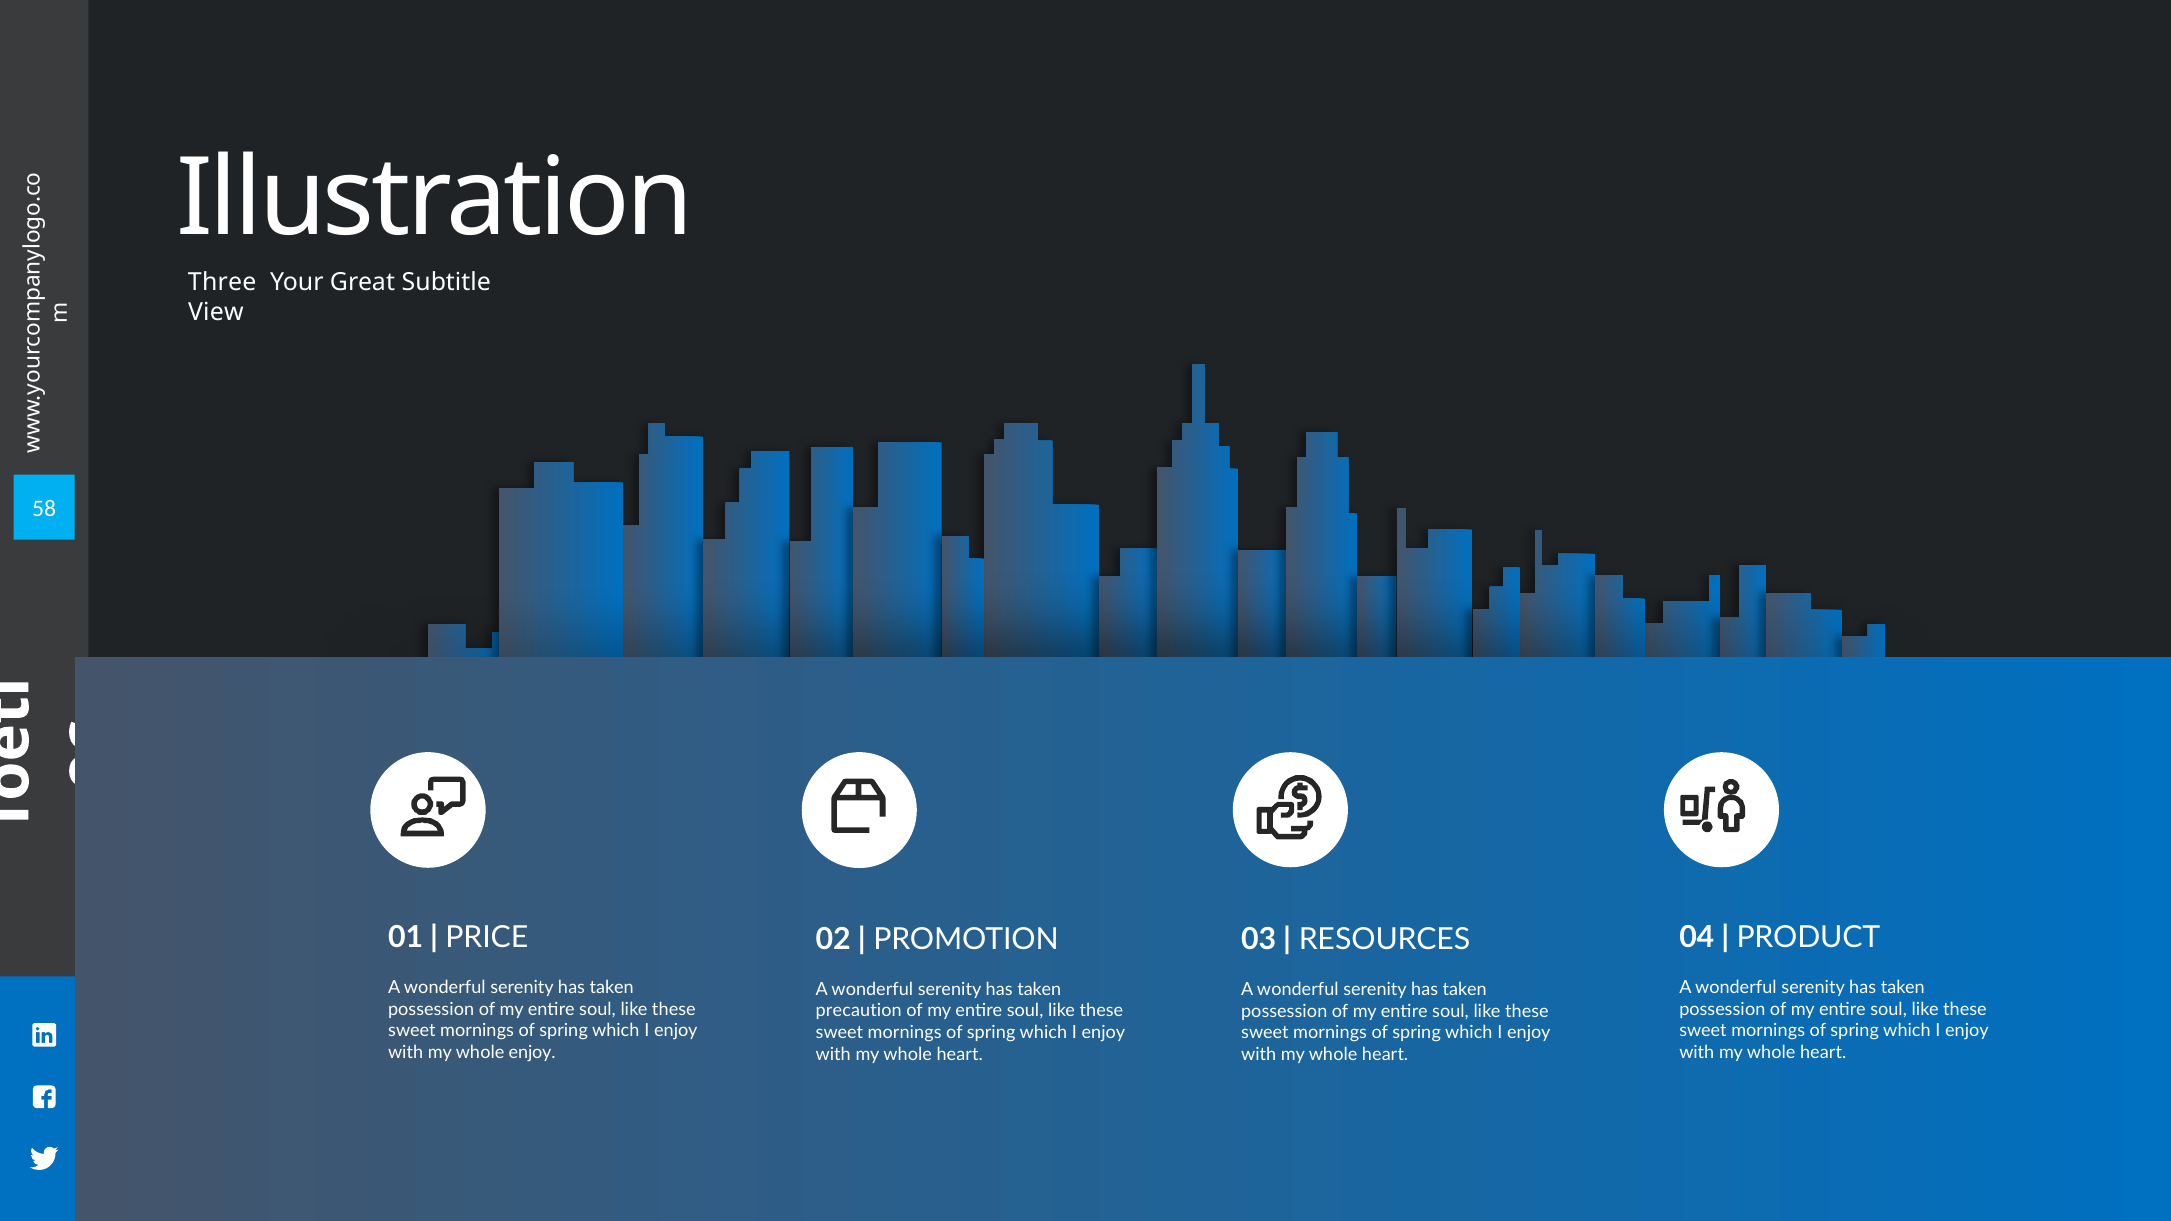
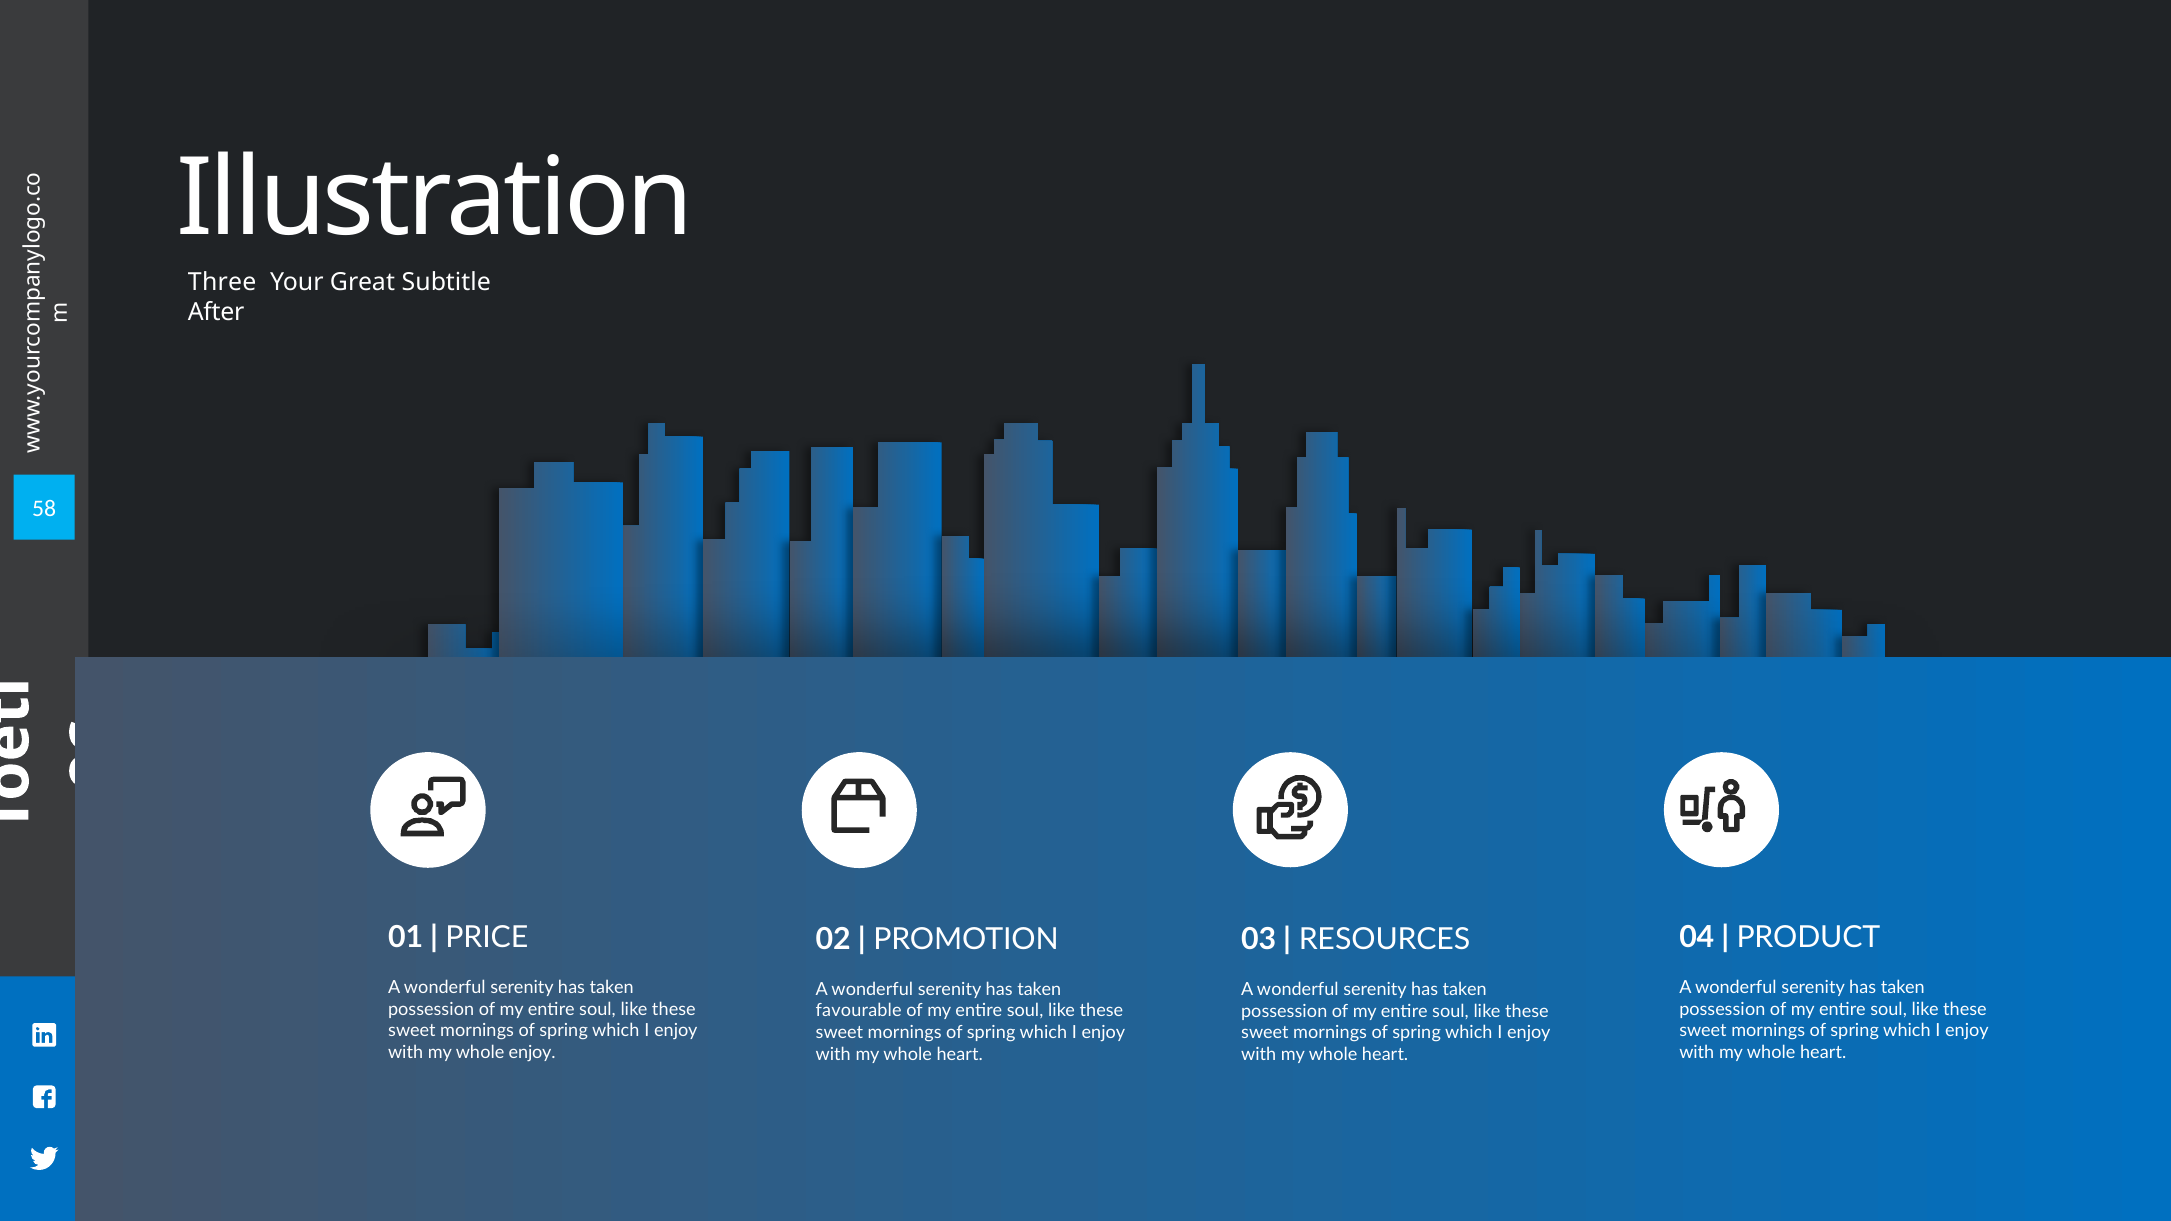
View: View -> After
precaution: precaution -> favourable
